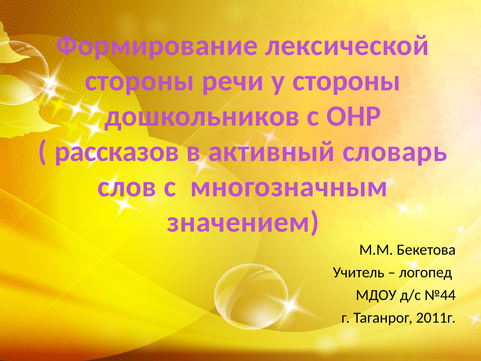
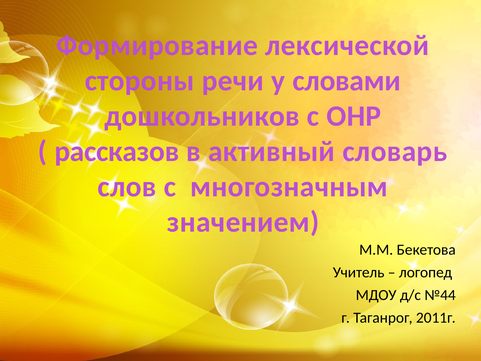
у стороны: стороны -> словами
